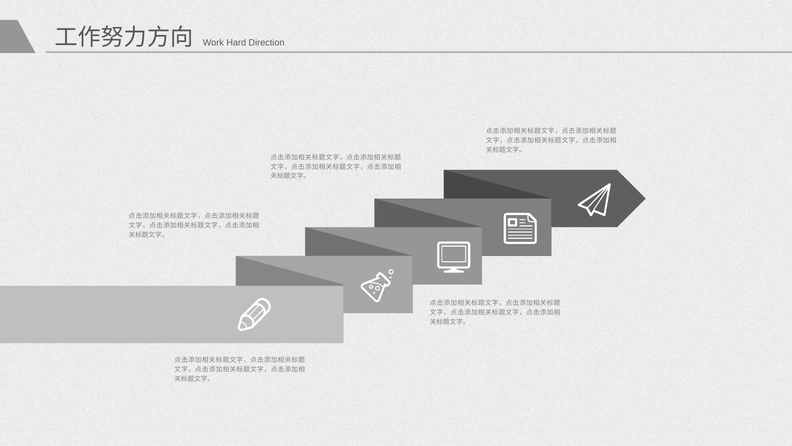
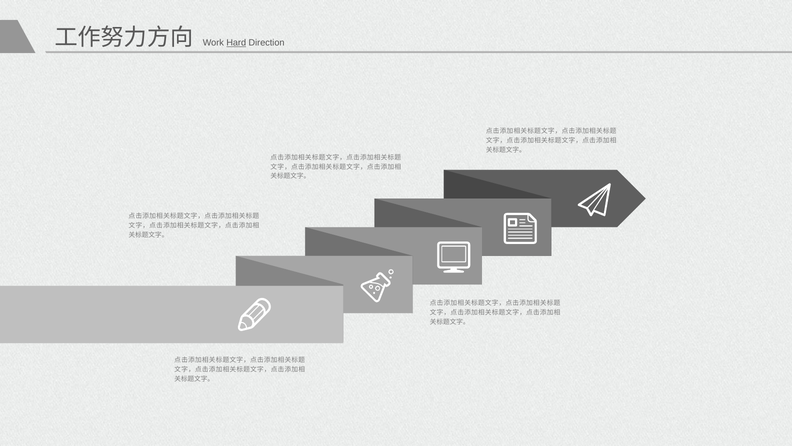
Hard underline: none -> present
